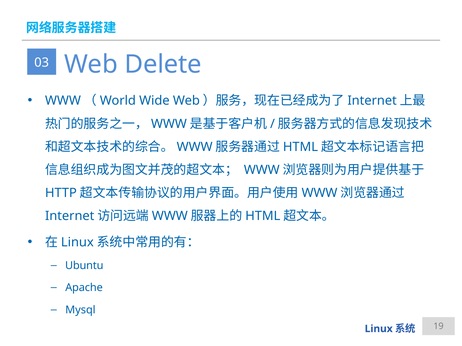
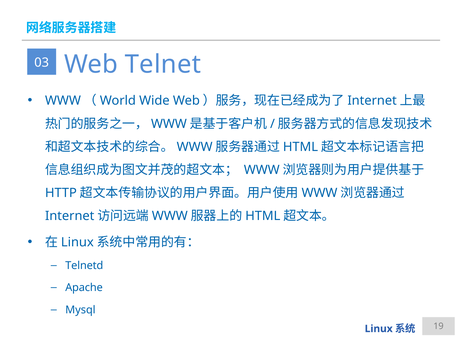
Delete: Delete -> Telnet
Ubuntu: Ubuntu -> Telnetd
